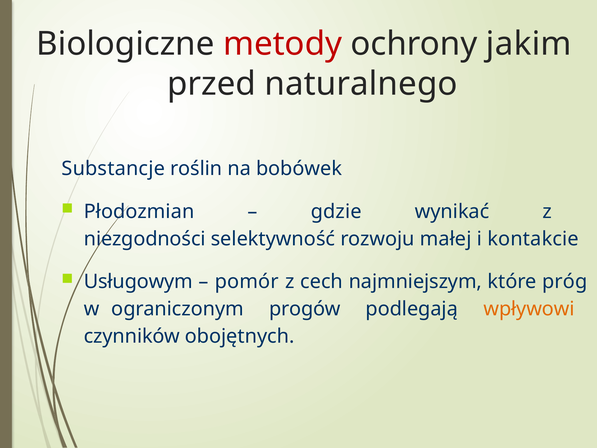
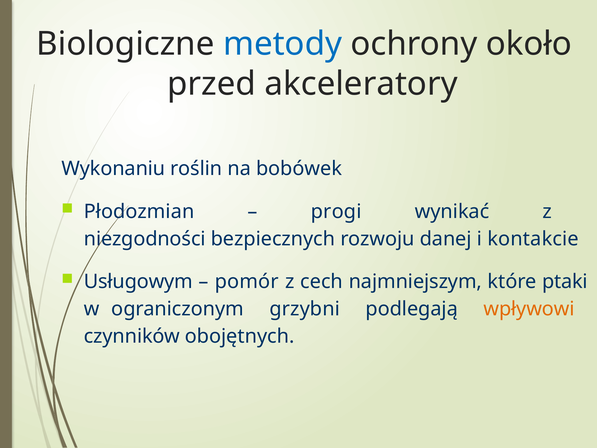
metody colour: red -> blue
jakim: jakim -> około
naturalnego: naturalnego -> akceleratory
Substancje: Substancje -> Wykonaniu
gdzie: gdzie -> progi
selektywność: selektywność -> bezpiecznych
małej: małej -> danej
próg: próg -> ptaki
progów: progów -> grzybni
